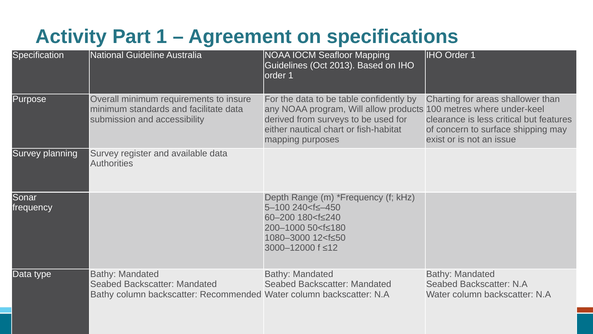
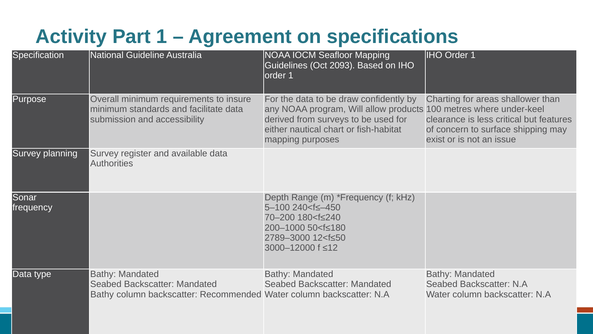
2013: 2013 -> 2093
table: table -> draw
60–200: 60–200 -> 70–200
1080–3000: 1080–3000 -> 2789–3000
